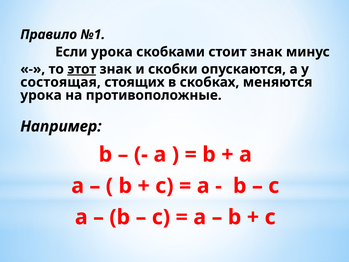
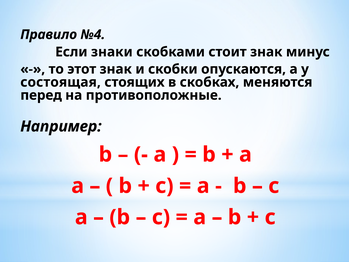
№1: №1 -> №4
Если урока: урока -> знаки
этот underline: present -> none
урока at (41, 95): урока -> перед
